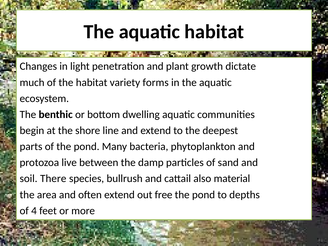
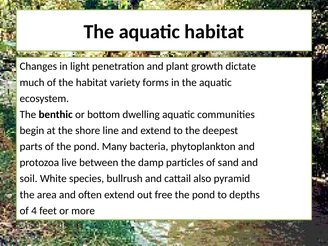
There: There -> White
material: material -> pyramid
